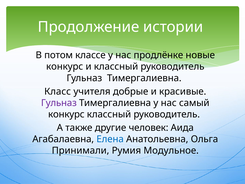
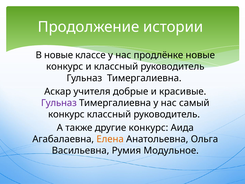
В потом: потом -> новые
Класс: Класс -> Аскар
другие человек: человек -> конкурс
Елена colour: blue -> orange
Принимали: Принимали -> Васильевна
